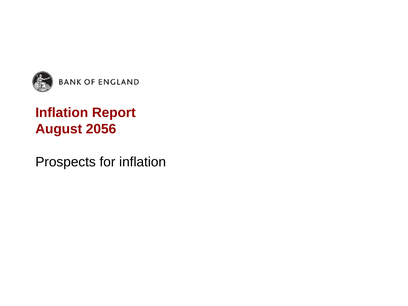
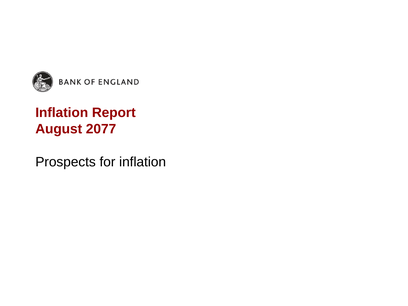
2056: 2056 -> 2077
